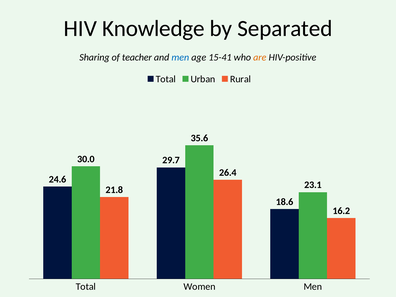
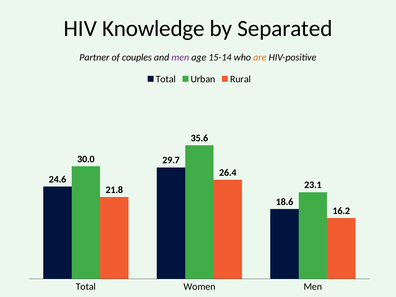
Sharing: Sharing -> Partner
teacher: teacher -> couples
men at (180, 57) colour: blue -> purple
15-41: 15-41 -> 15-14
